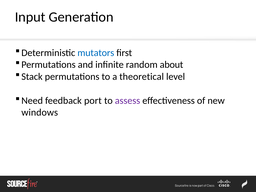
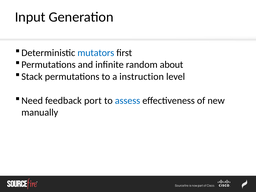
theoretical: theoretical -> instruction
assess colour: purple -> blue
windows: windows -> manually
